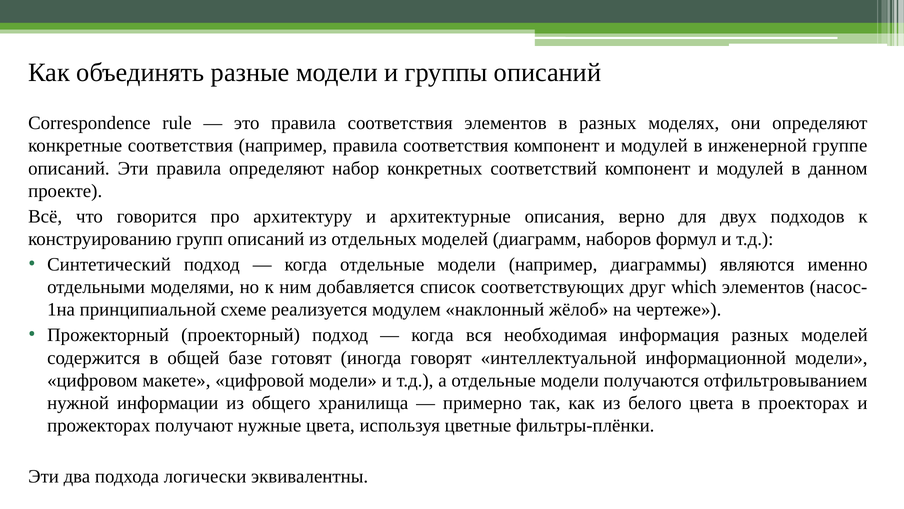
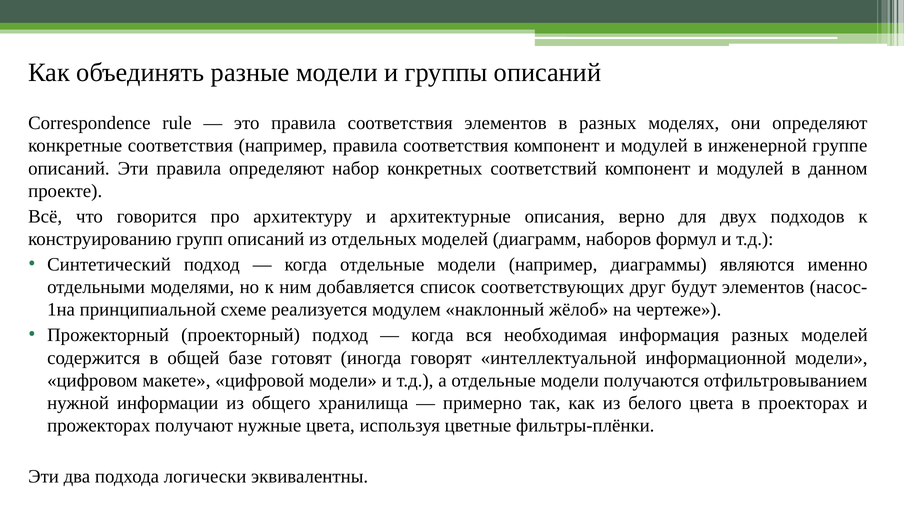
which: which -> будут
